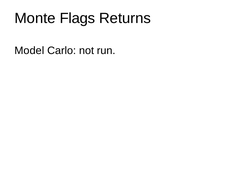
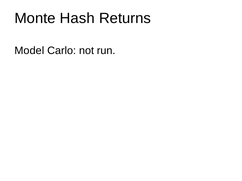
Flags: Flags -> Hash
